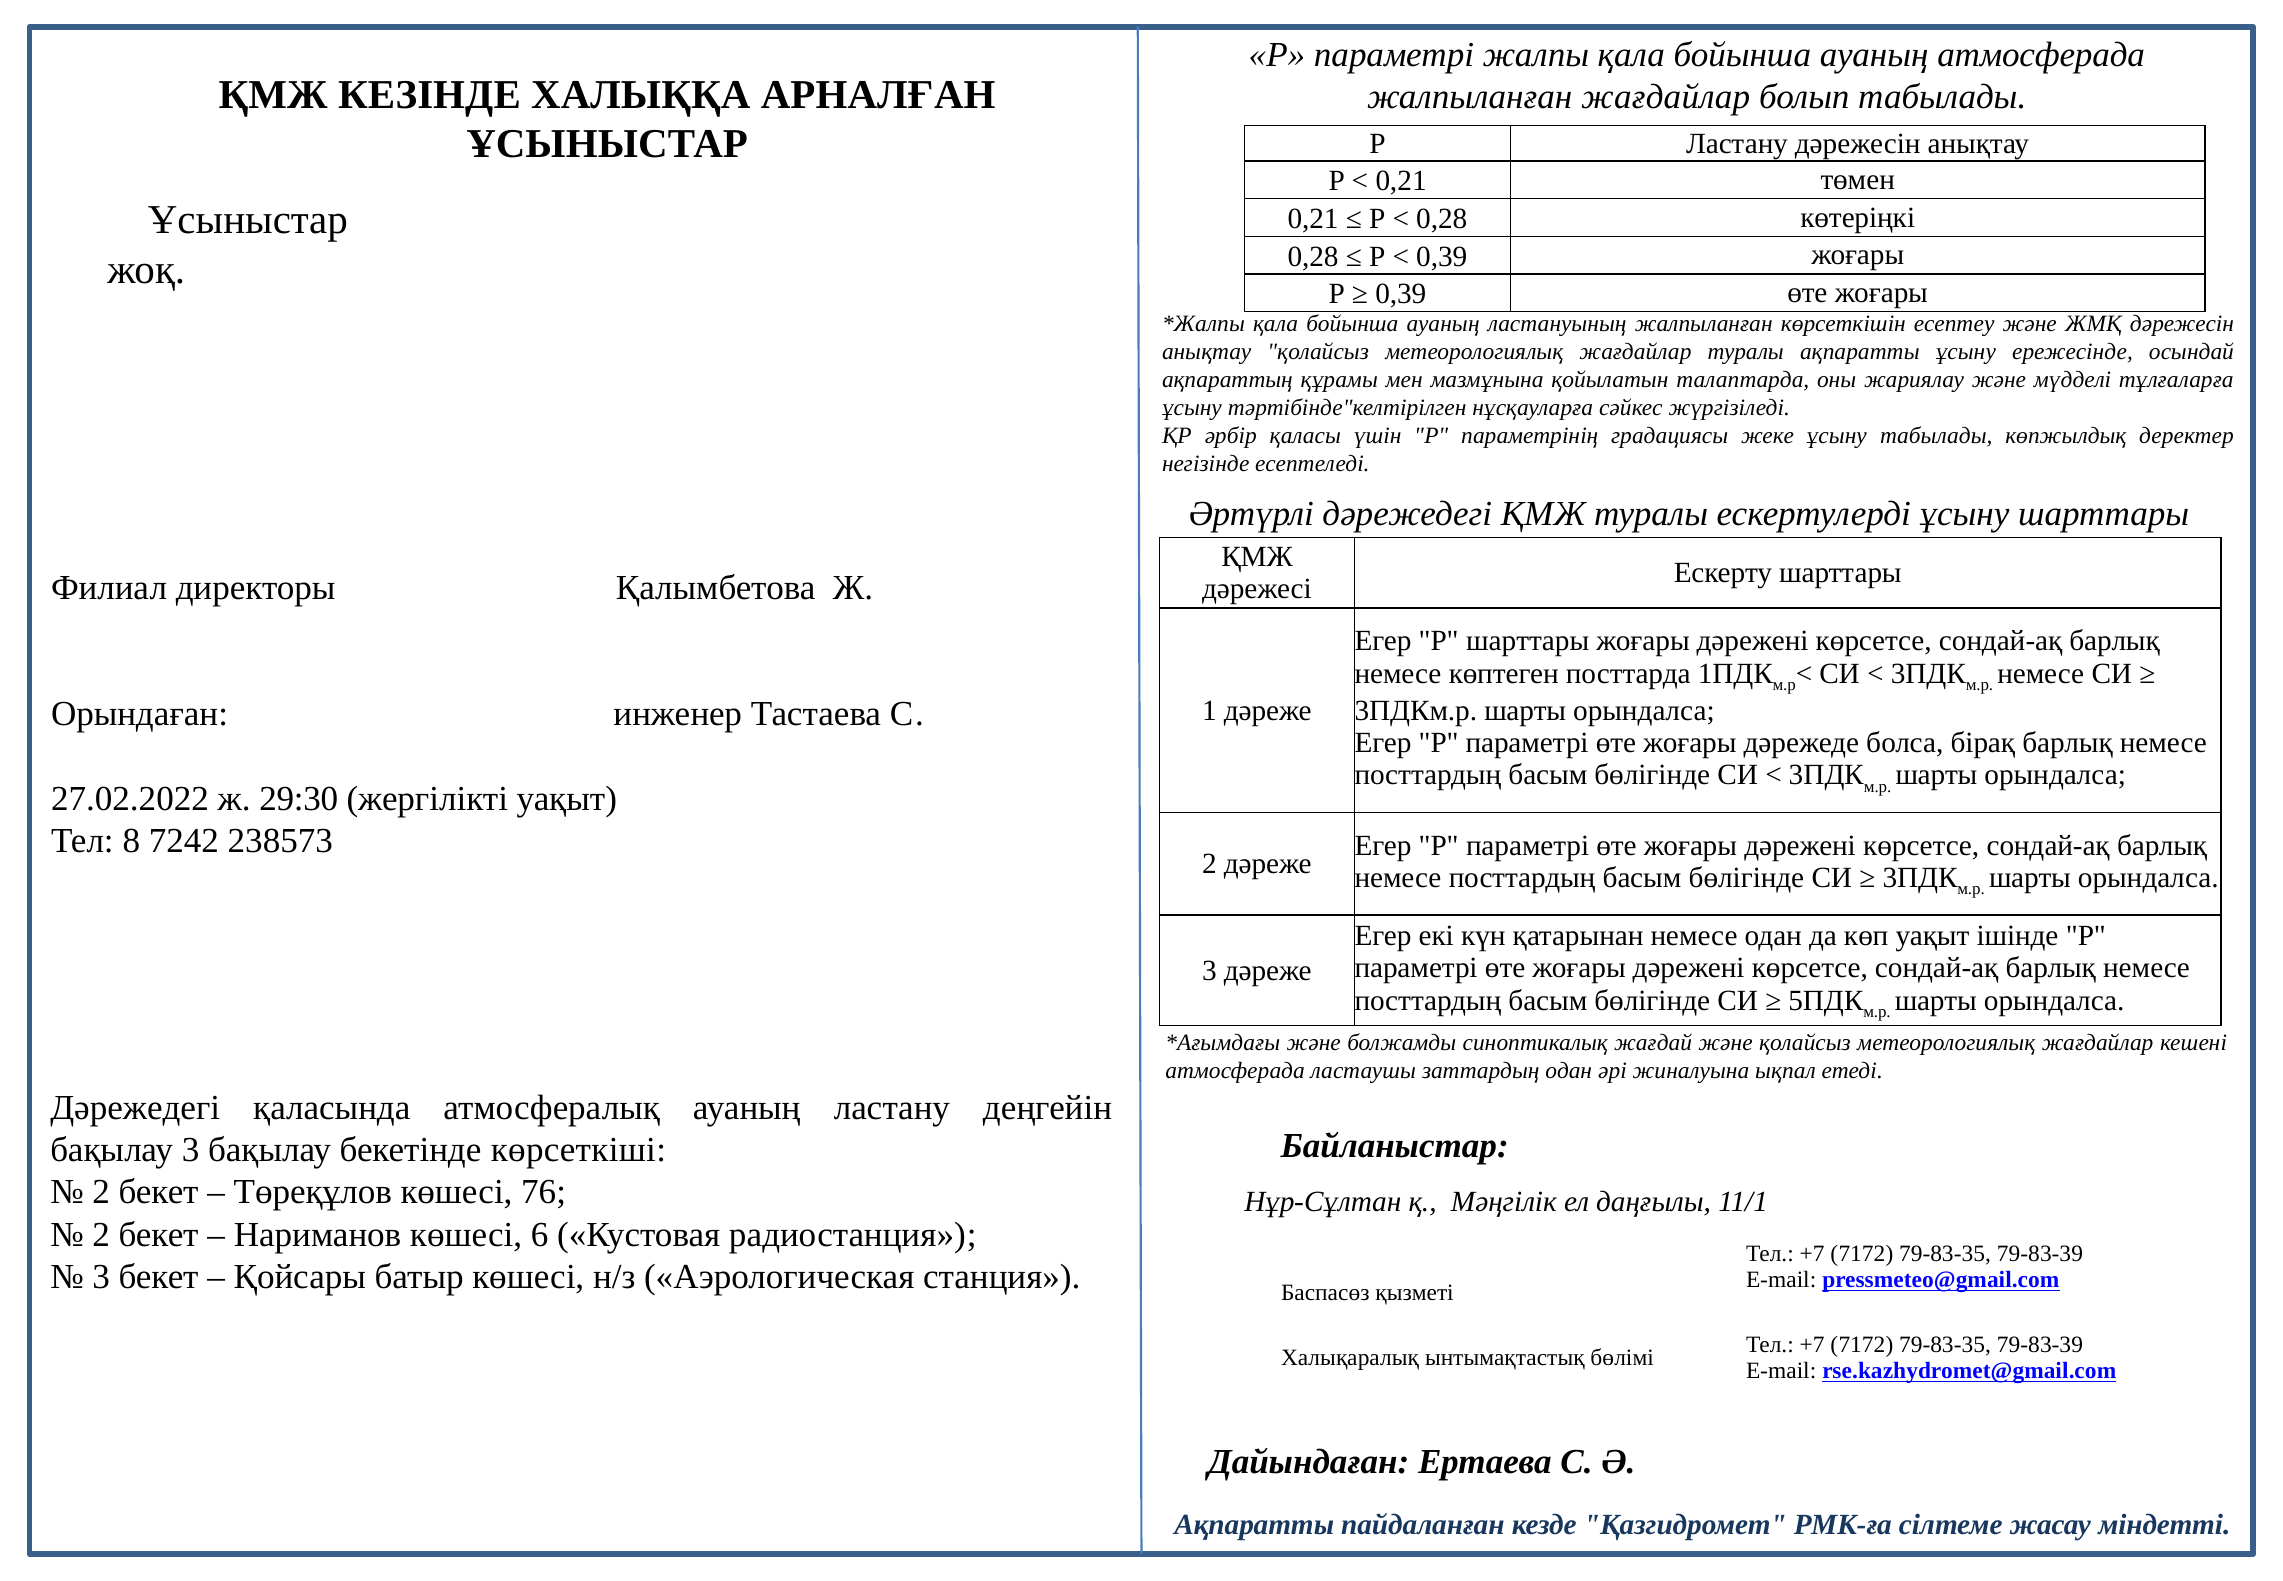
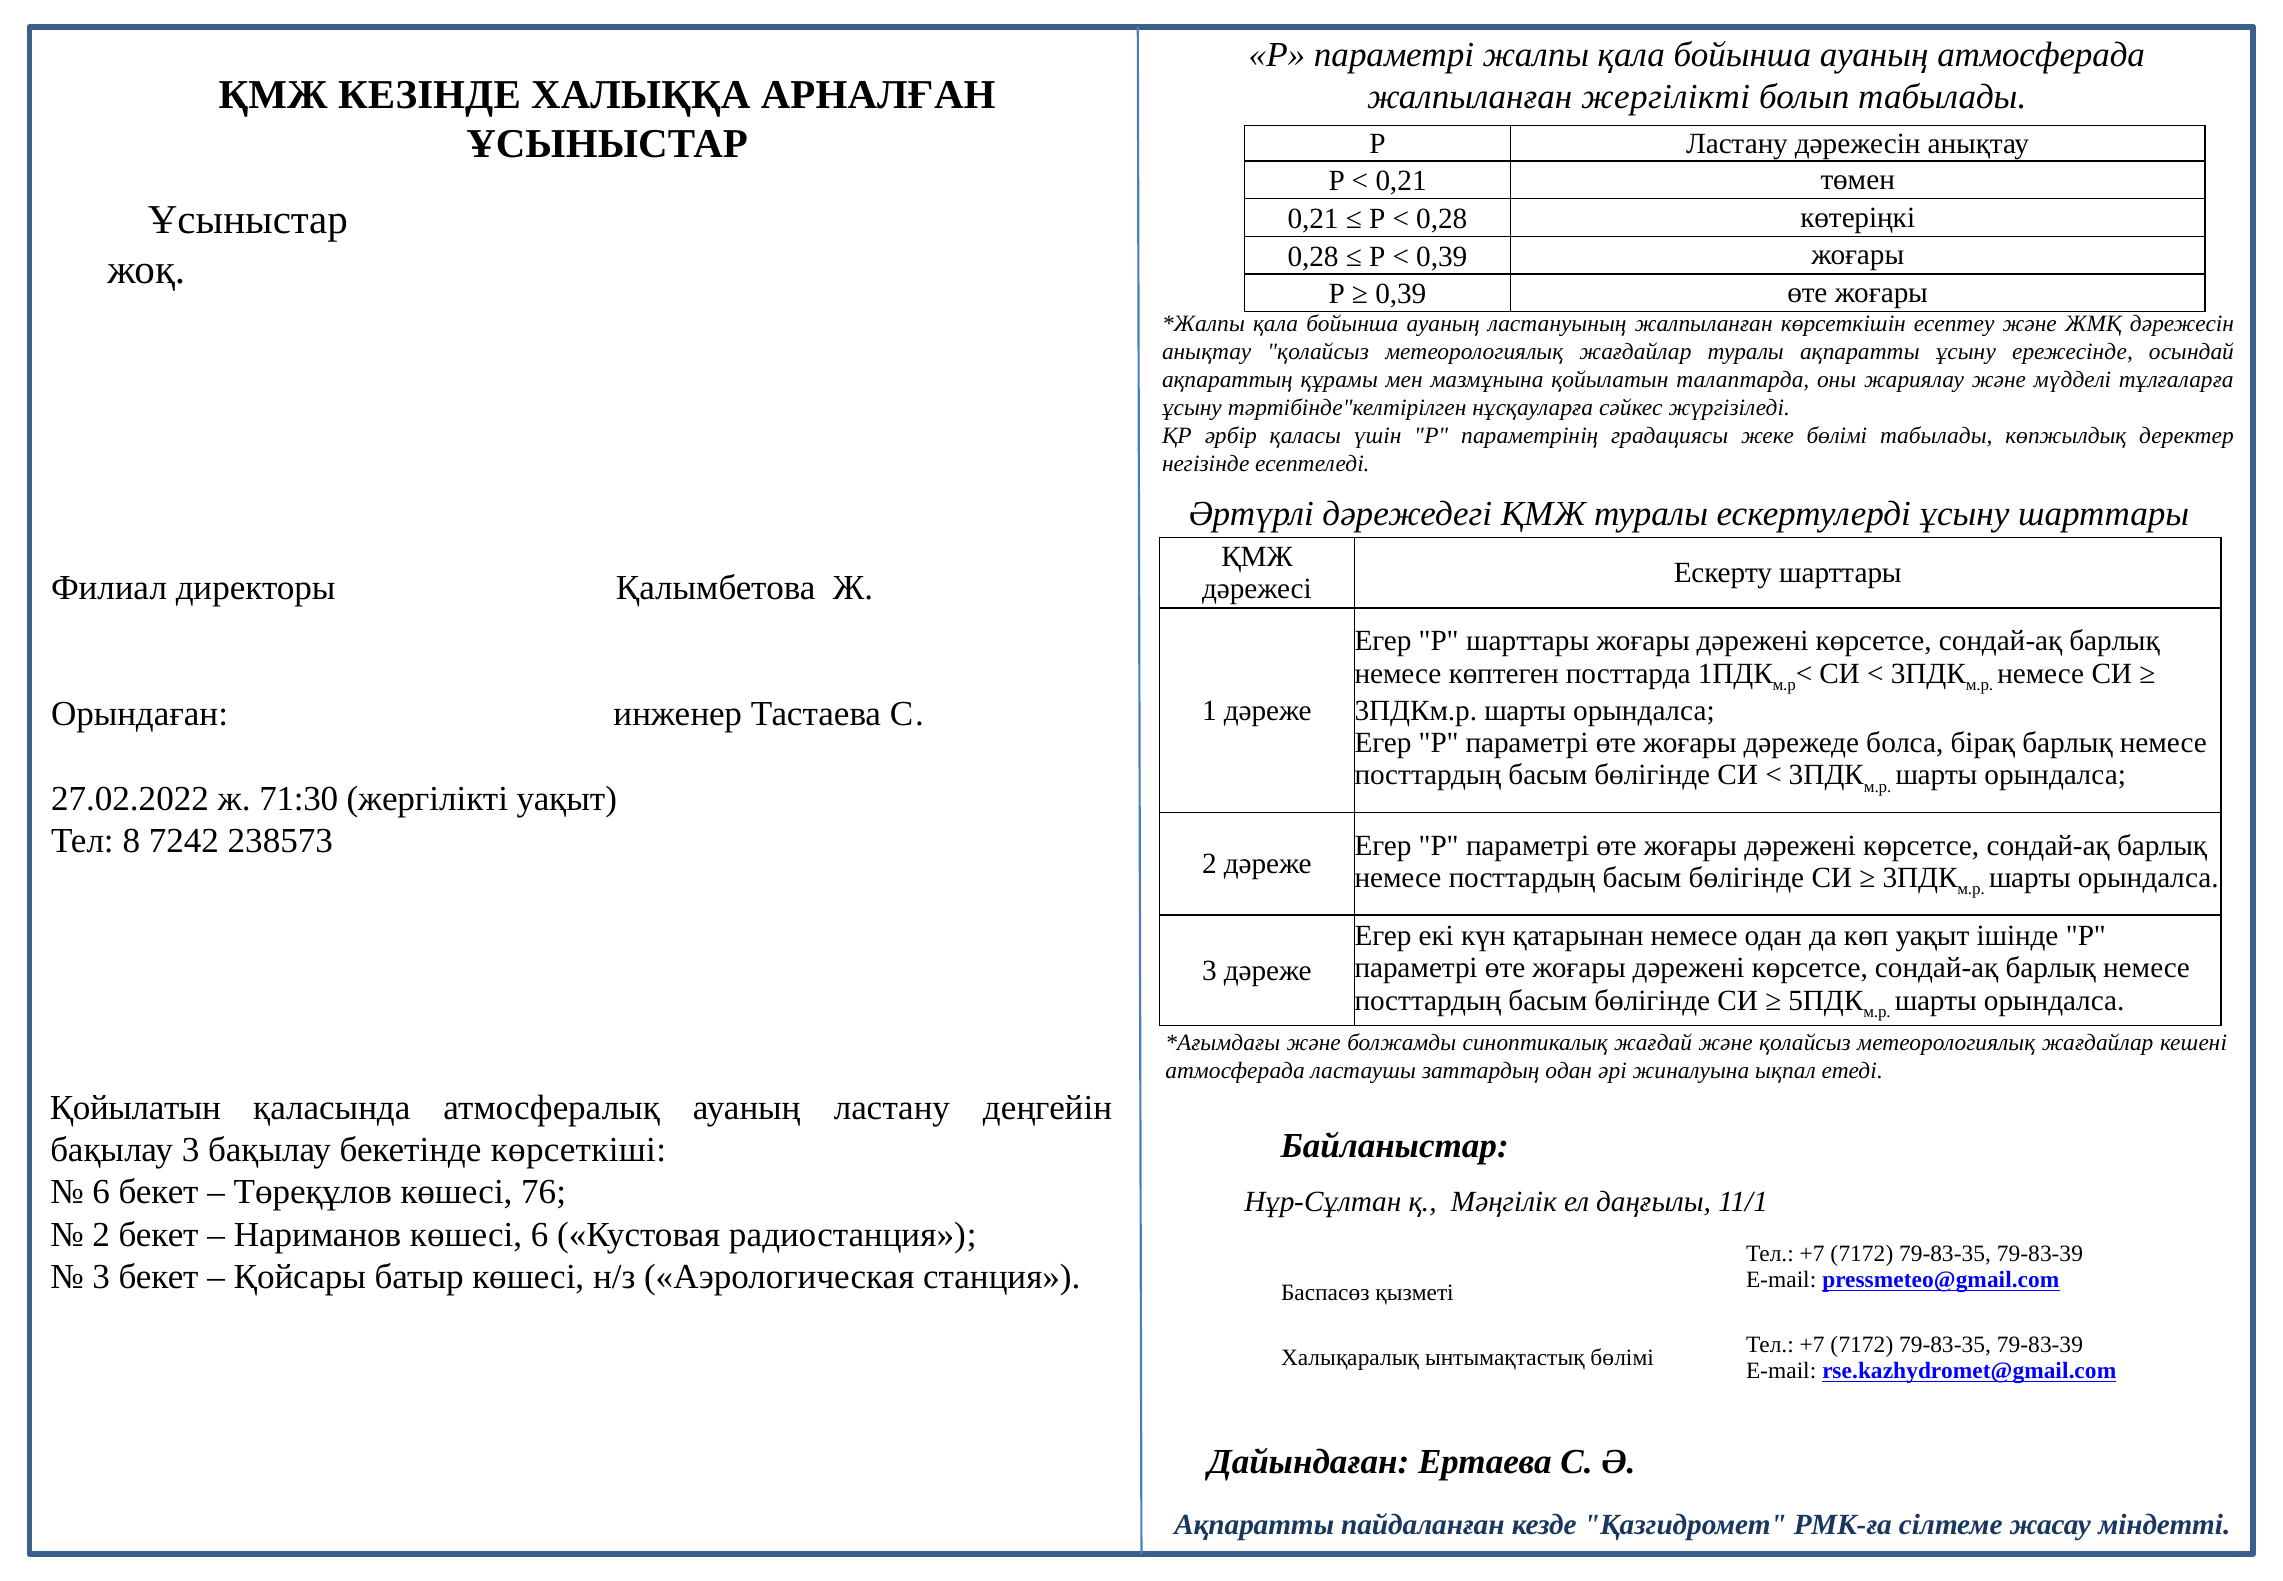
жалпыланған жағдайлар: жағдайлар -> жергілікті
жеке ұсыну: ұсыну -> бөлімі
29:30: 29:30 -> 71:30
Дәрежедегі at (135, 1108): Дәрежедегі -> Қойылатын
2 at (101, 1192): 2 -> 6
